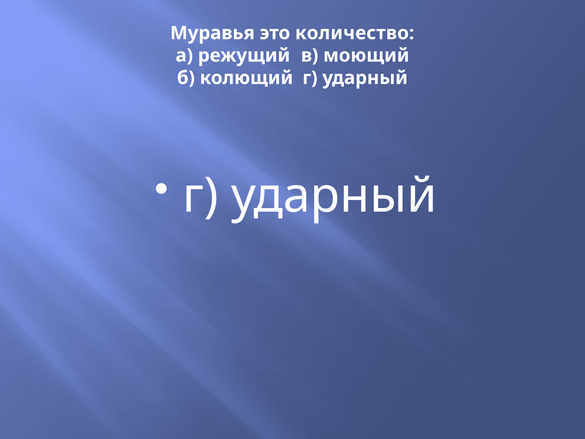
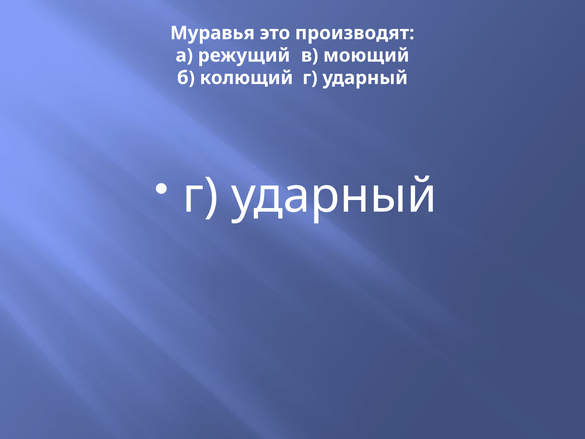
количество: количество -> производят
